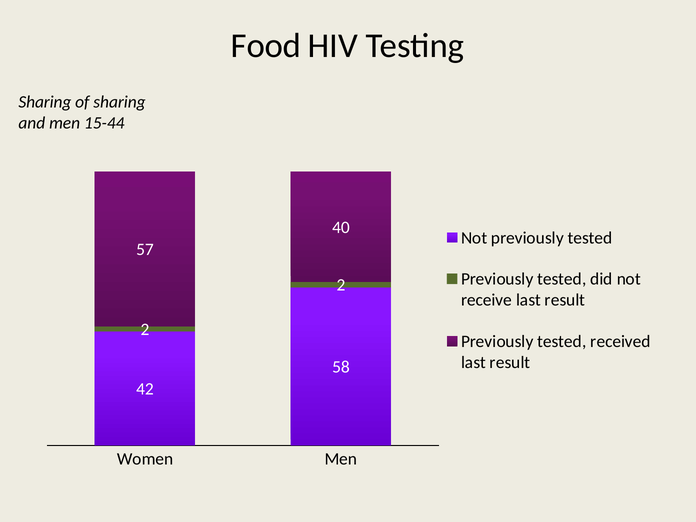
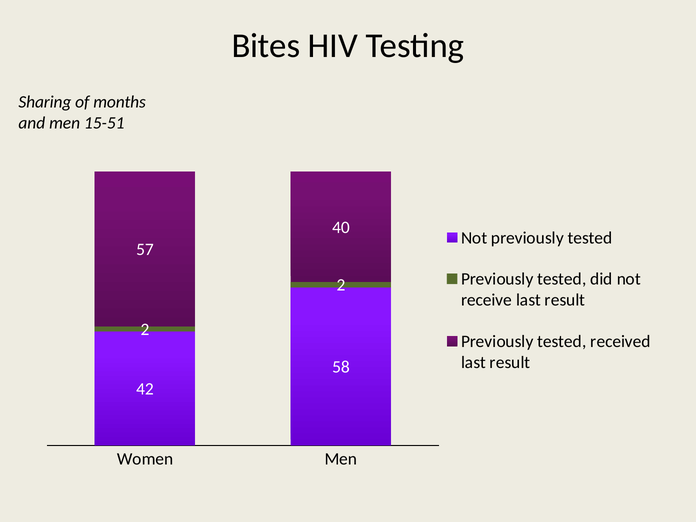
Food: Food -> Bites
of sharing: sharing -> months
15-44: 15-44 -> 15-51
